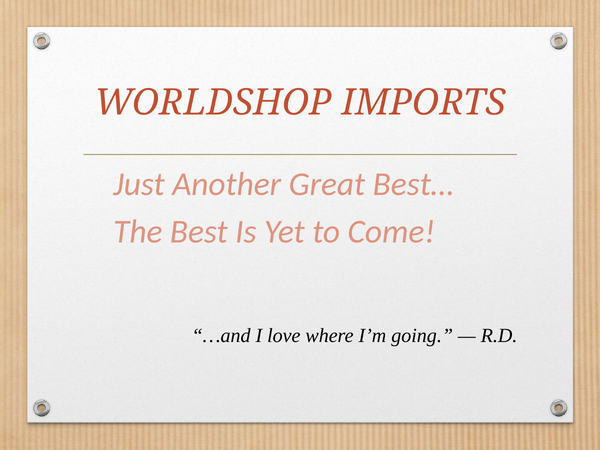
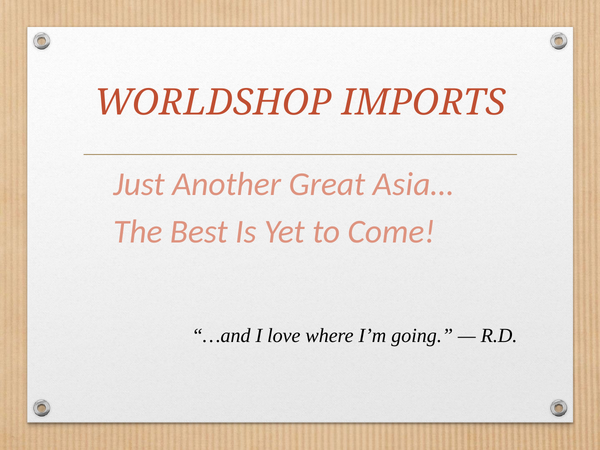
Best…: Best… -> Asia…
